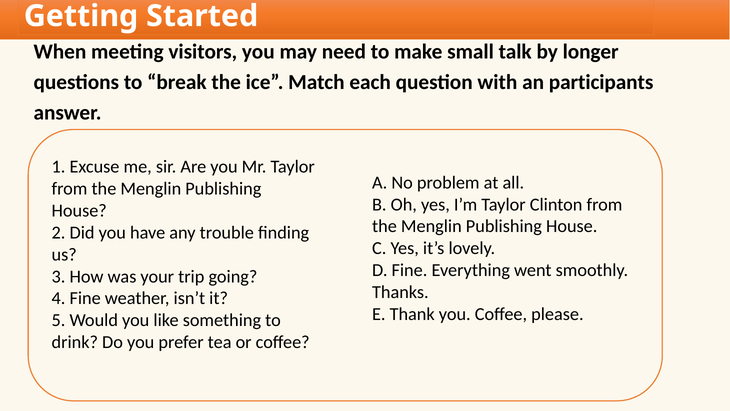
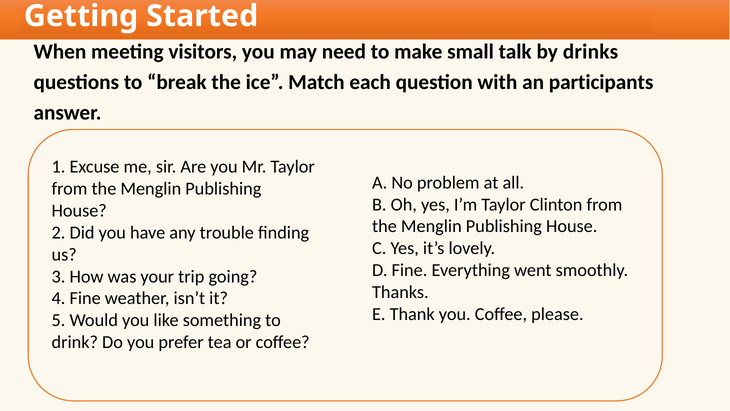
longer: longer -> drinks
